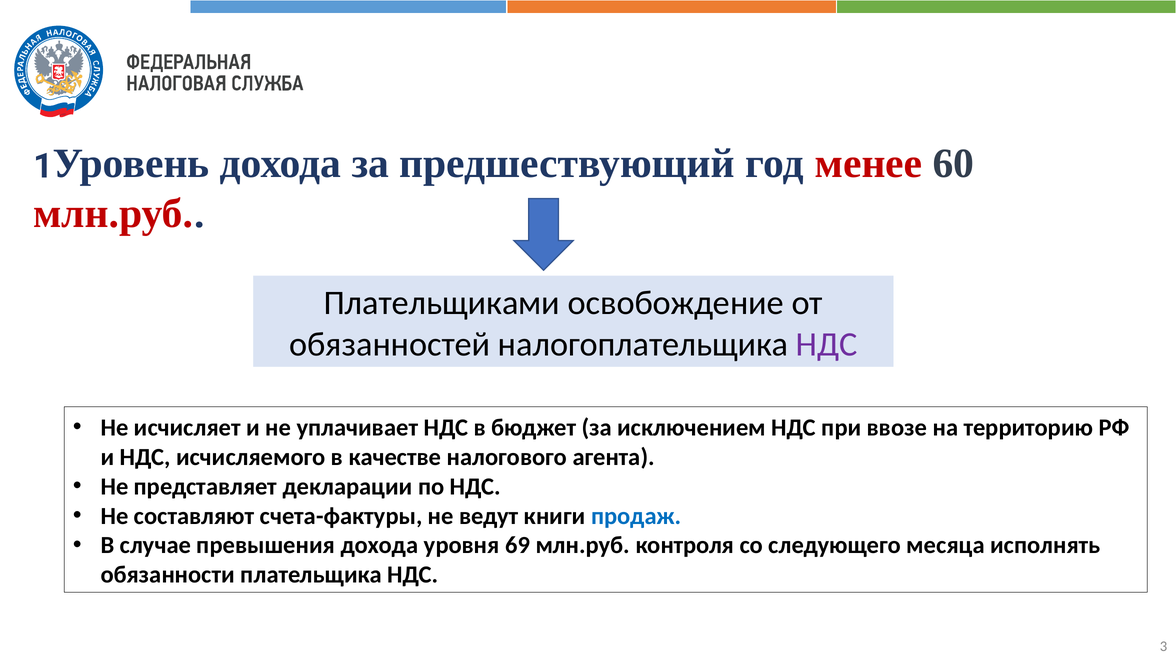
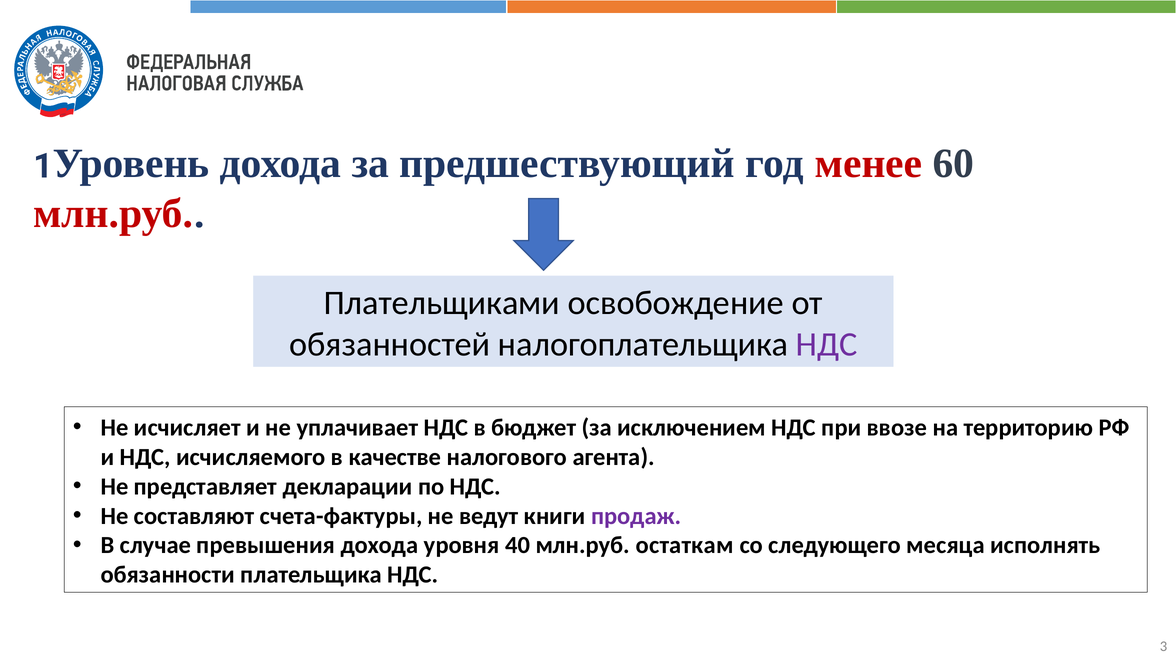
продаж colour: blue -> purple
69: 69 -> 40
контроля: контроля -> остаткам
